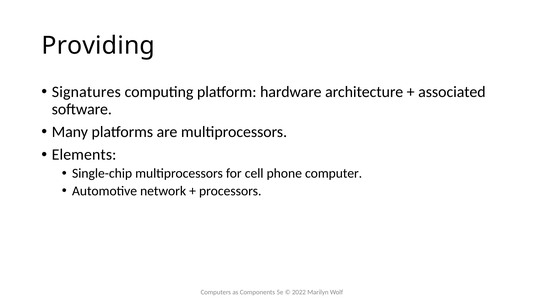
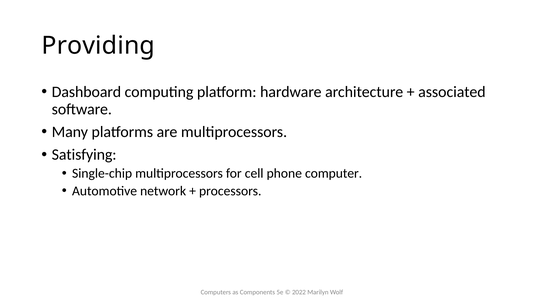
Signatures: Signatures -> Dashboard
Elements: Elements -> Satisfying
